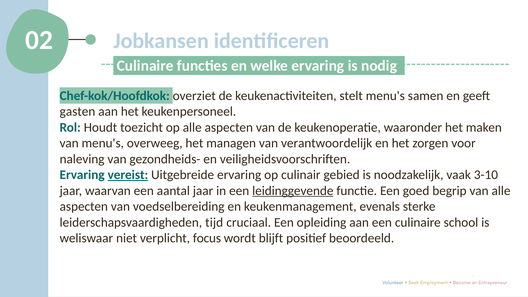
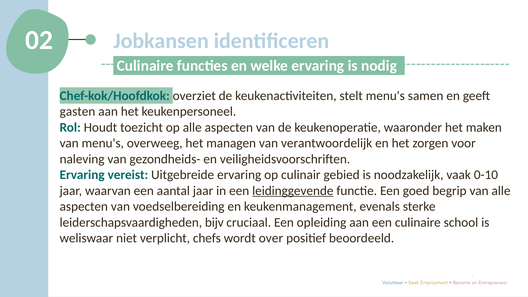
vereist underline: present -> none
3-10: 3-10 -> 0-10
tijd: tijd -> bijv
focus: focus -> chefs
blijft: blijft -> over
